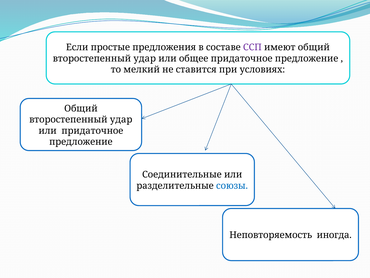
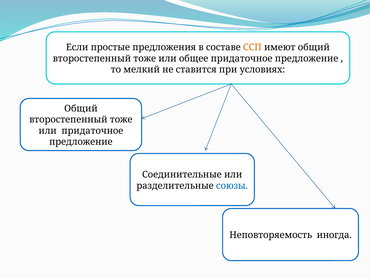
ССП colour: purple -> orange
удар at (145, 58): удар -> тоже
удар at (121, 119): удар -> тоже
